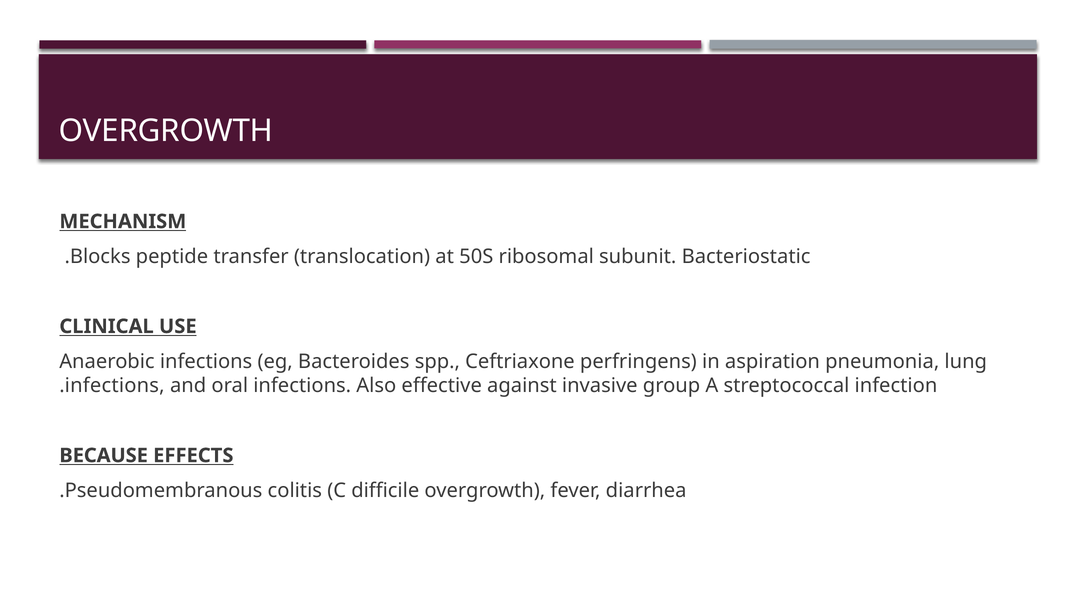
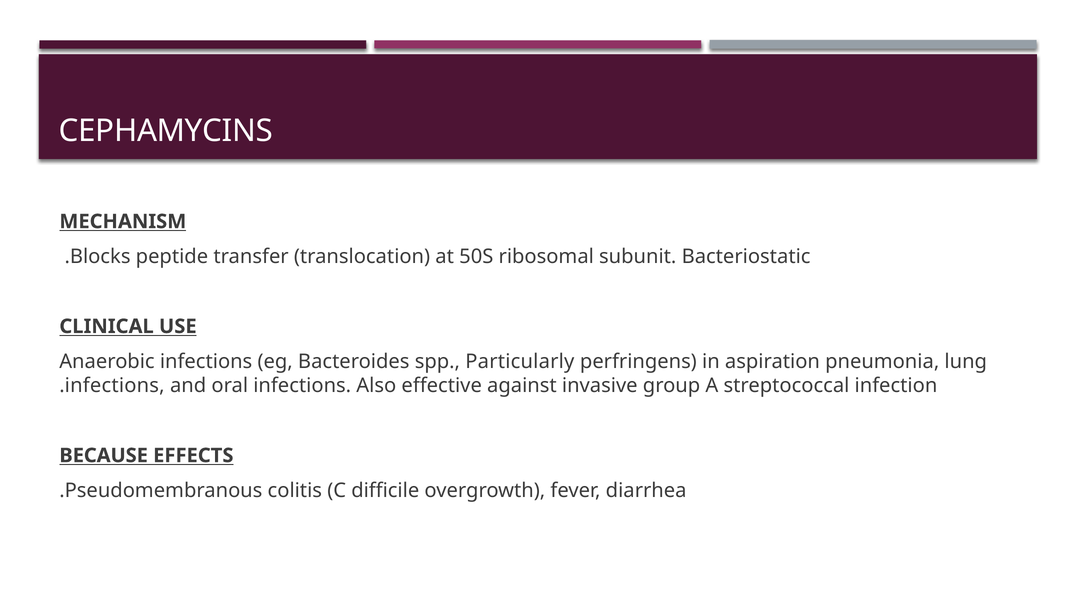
OVERGROWTH at (166, 131): OVERGROWTH -> CEPHAMYCINS
Ceftriaxone: Ceftriaxone -> Particularly
